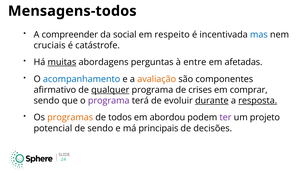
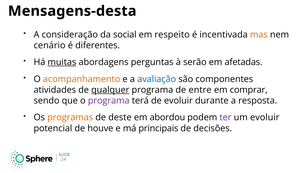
Mensagens-todos: Mensagens-todos -> Mensagens-desta
compreender: compreender -> consideração
mas colour: blue -> orange
cruciais: cruciais -> cenário
catástrofe: catástrofe -> diferentes
entre: entre -> serão
acompanhamento colour: blue -> orange
avaliação colour: orange -> blue
afirmativo: afirmativo -> atividades
crises: crises -> entre
durante underline: present -> none
resposta underline: present -> none
todos: todos -> deste
um projeto: projeto -> evoluir
de sendo: sendo -> houve
